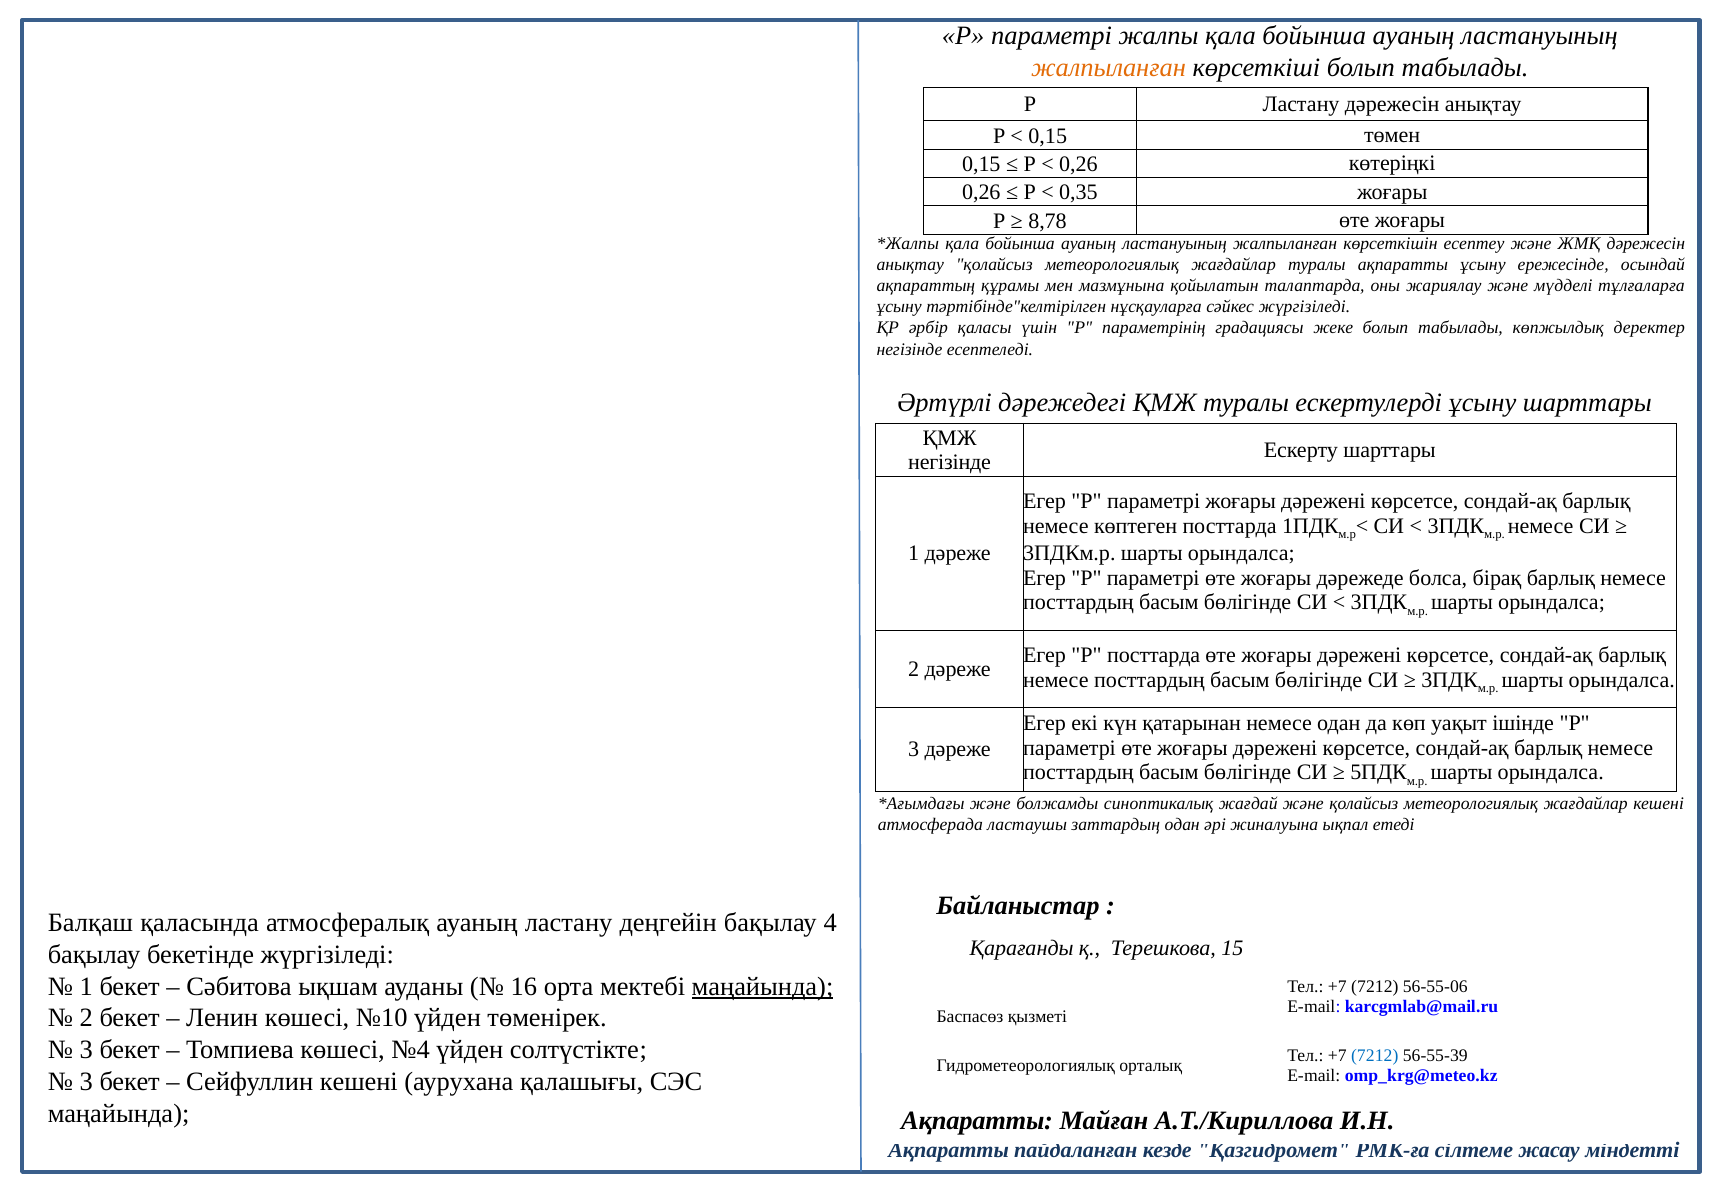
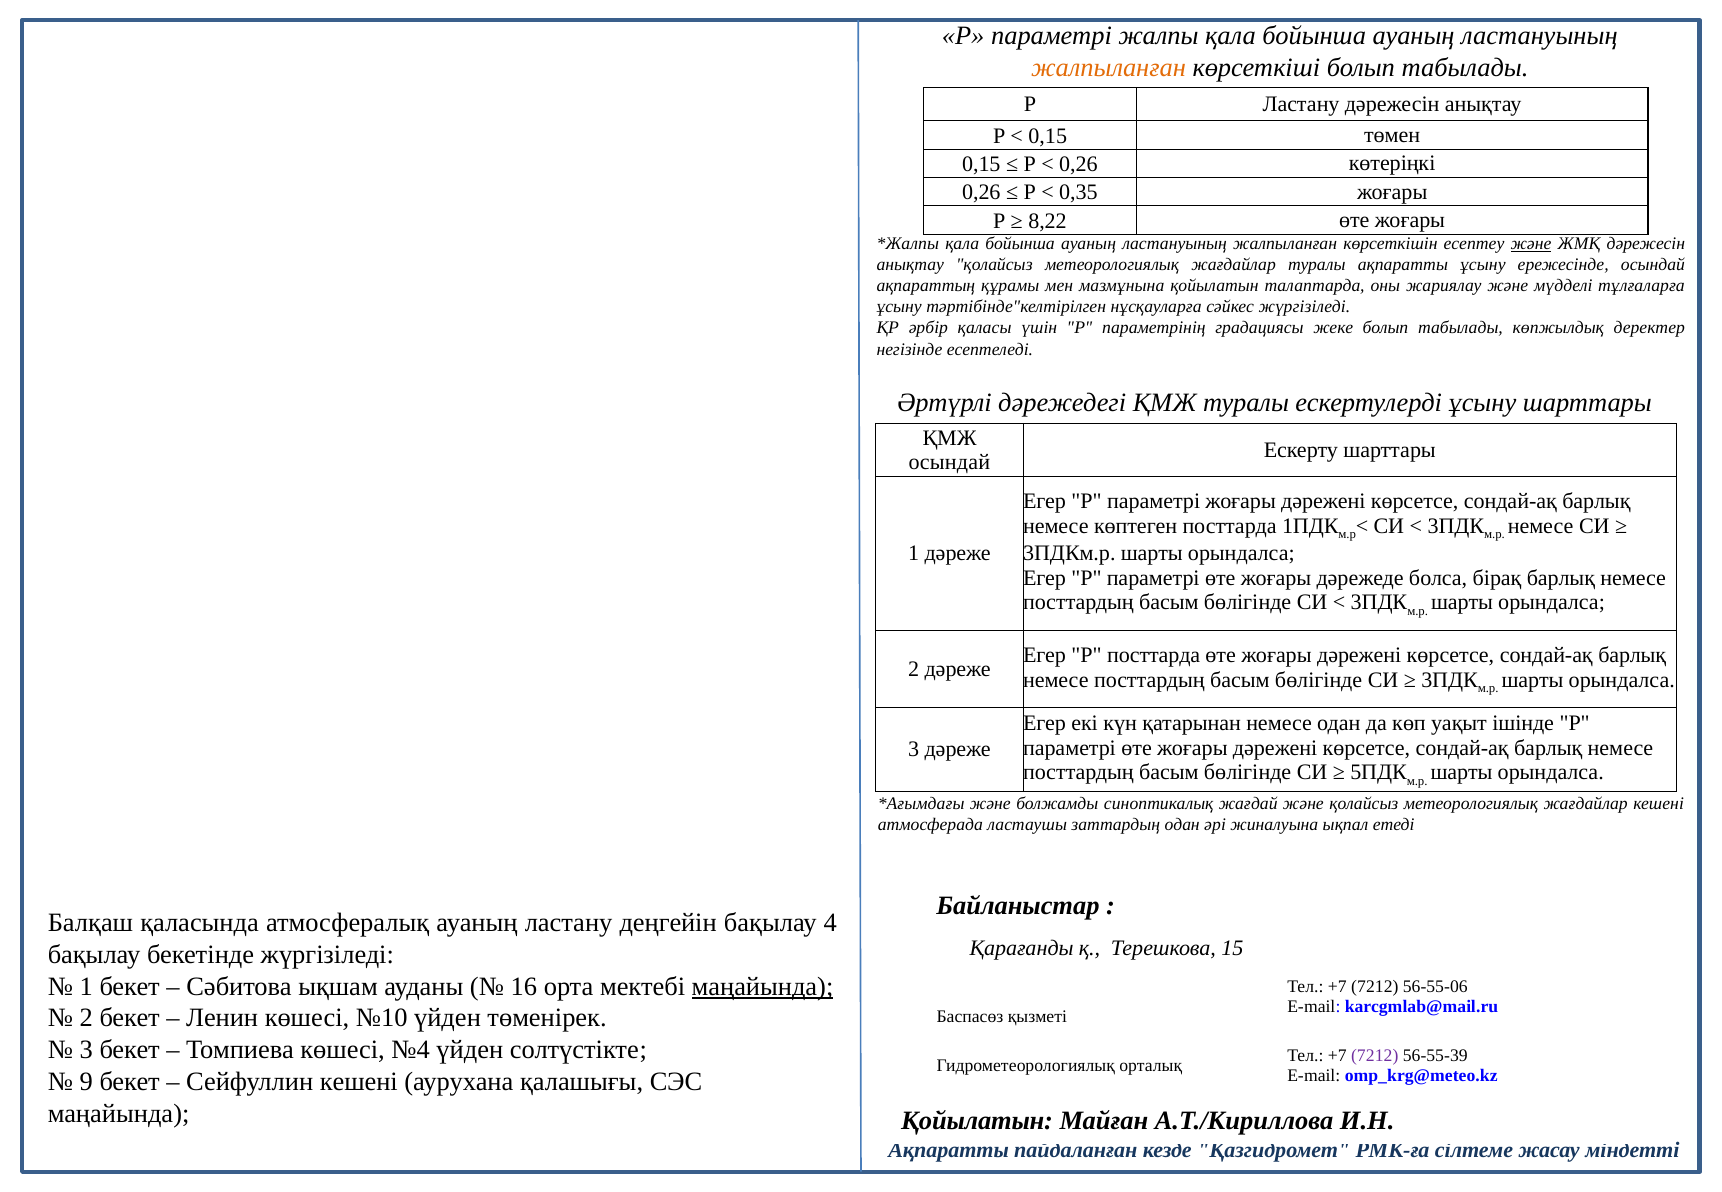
8,78: 8,78 -> 8,22
және at (1531, 243) underline: none -> present
негізінде at (950, 462): негізінде -> осындай
7212 at (1375, 1056) colour: blue -> purple
3 at (86, 1082): 3 -> 9
Ақпаратты at (977, 1121): Ақпаратты -> Қойылатын
